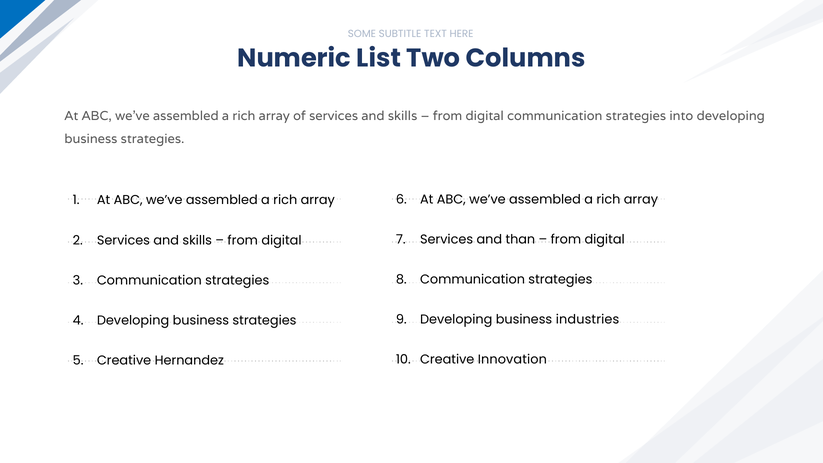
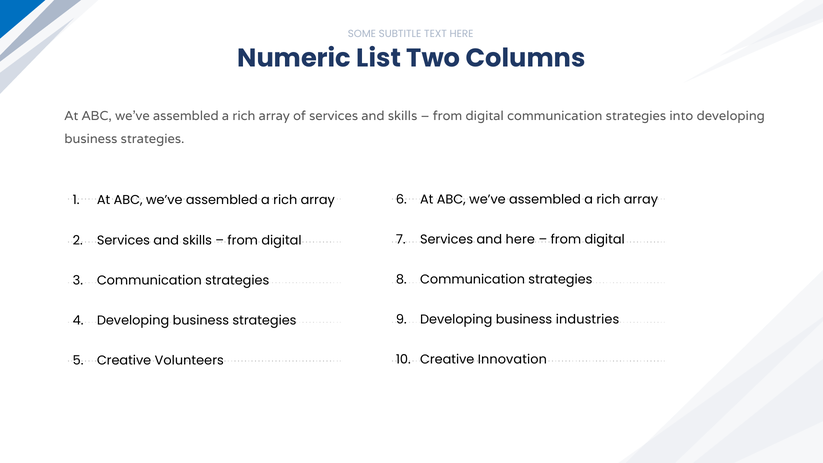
and than: than -> here
Hernandez: Hernandez -> Volunteers
